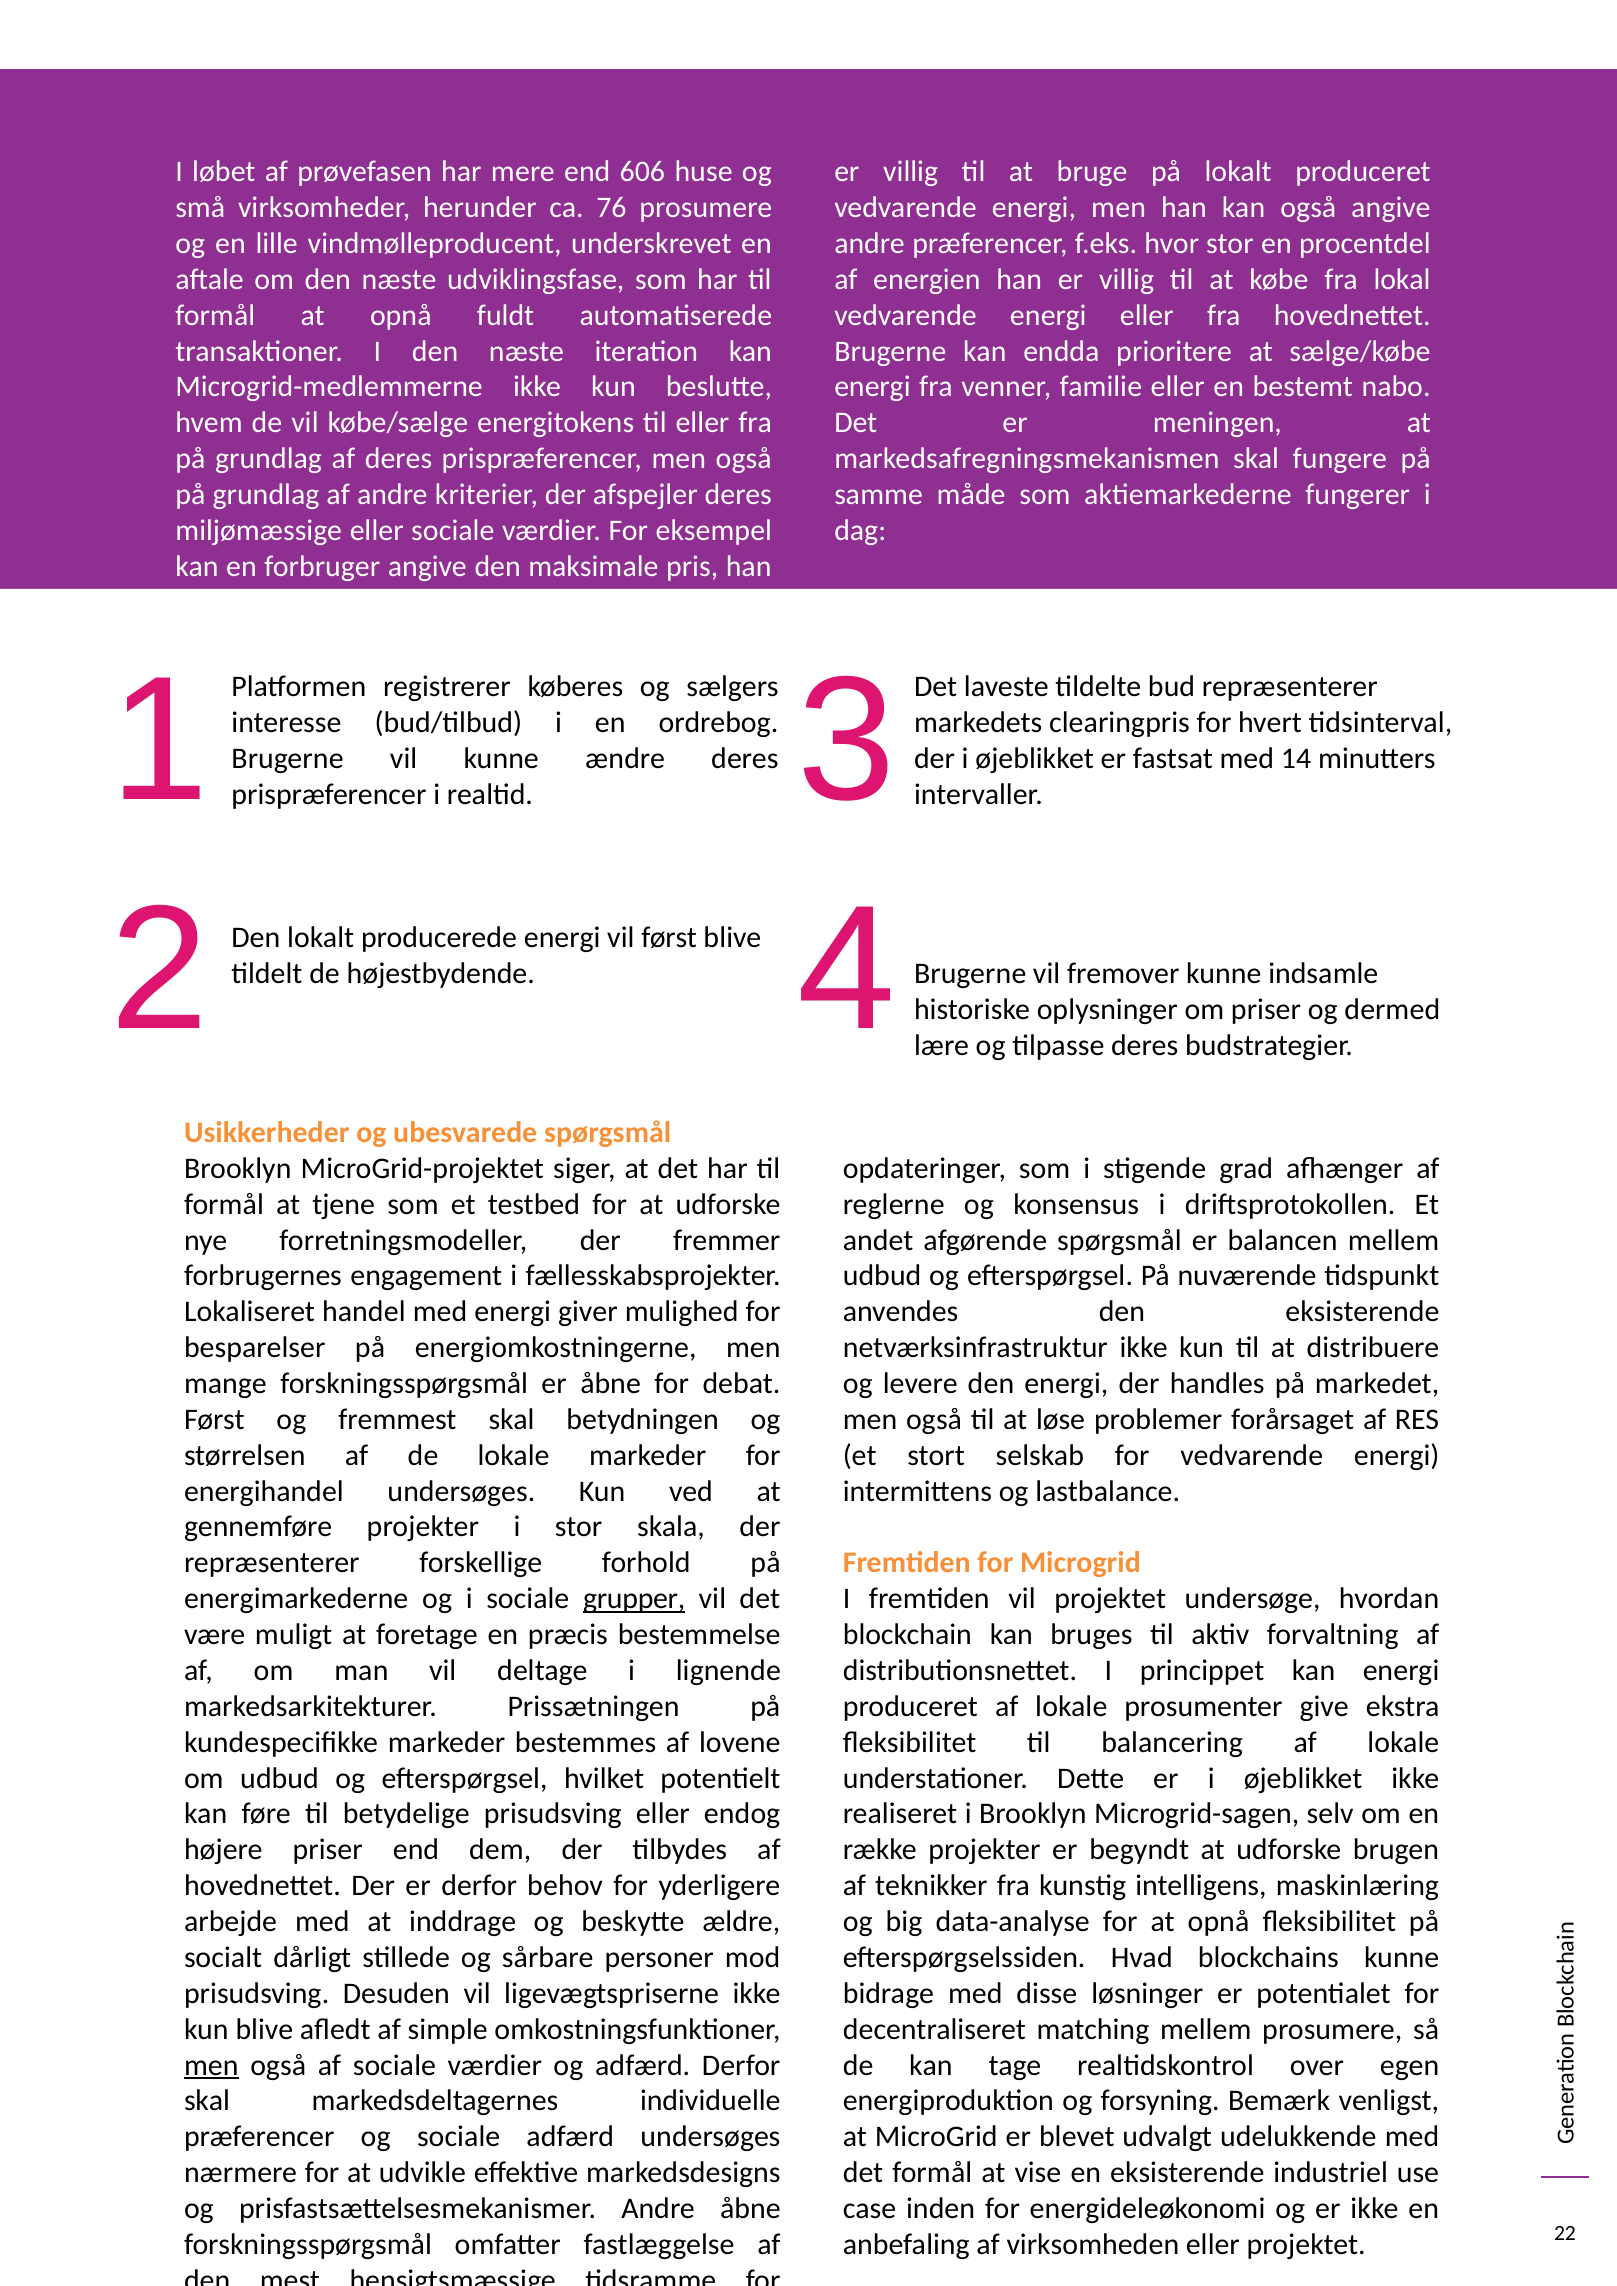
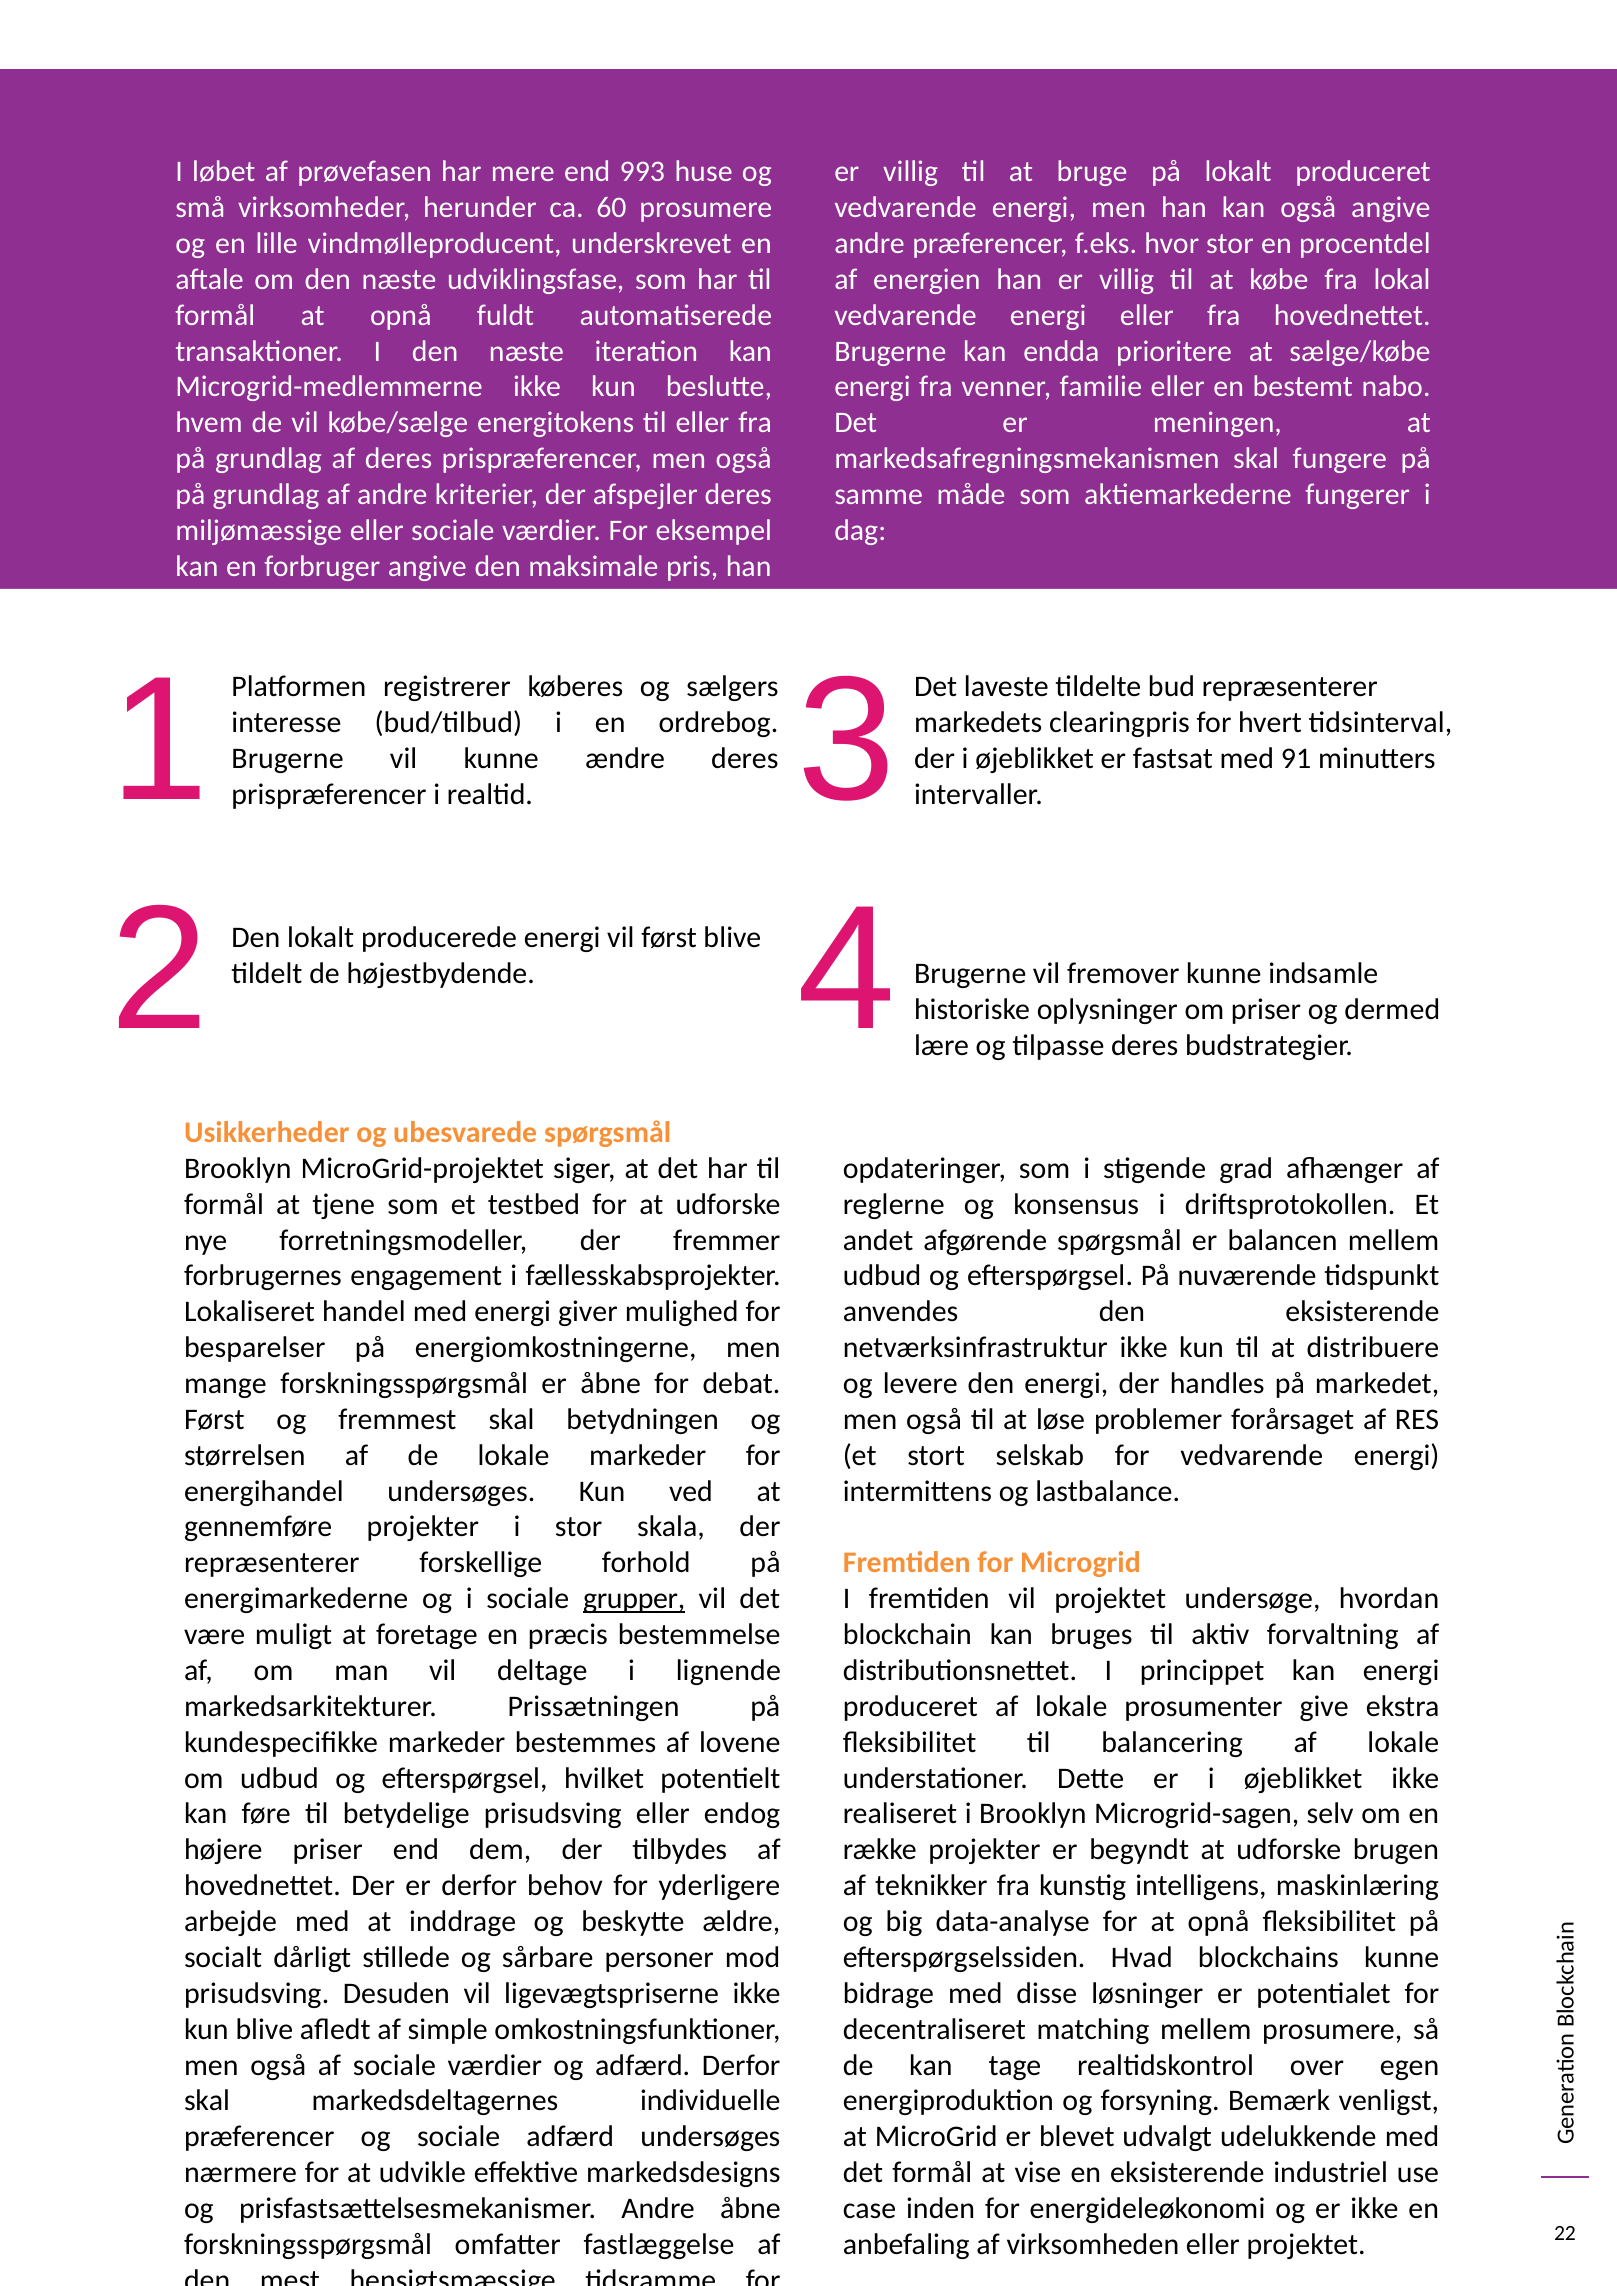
606: 606 -> 993
76: 76 -> 60
14: 14 -> 91
men at (211, 2066) underline: present -> none
